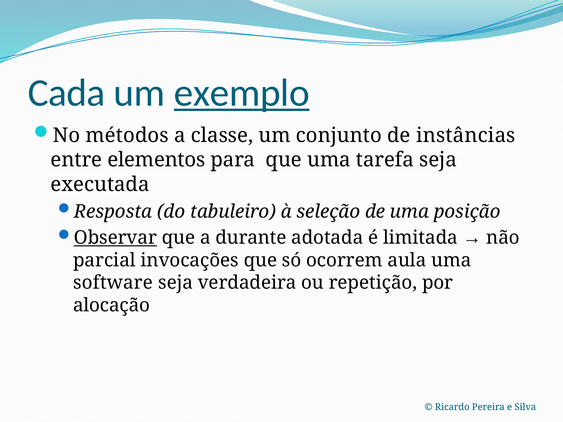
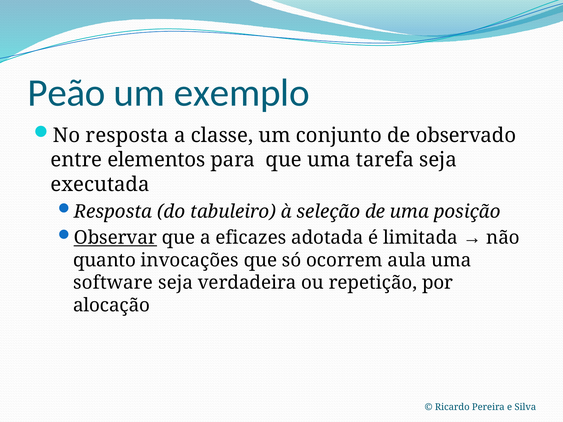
Cada: Cada -> Peão
exemplo underline: present -> none
No métodos: métodos -> resposta
instâncias: instâncias -> observado
durante: durante -> eficazes
parcial: parcial -> quanto
